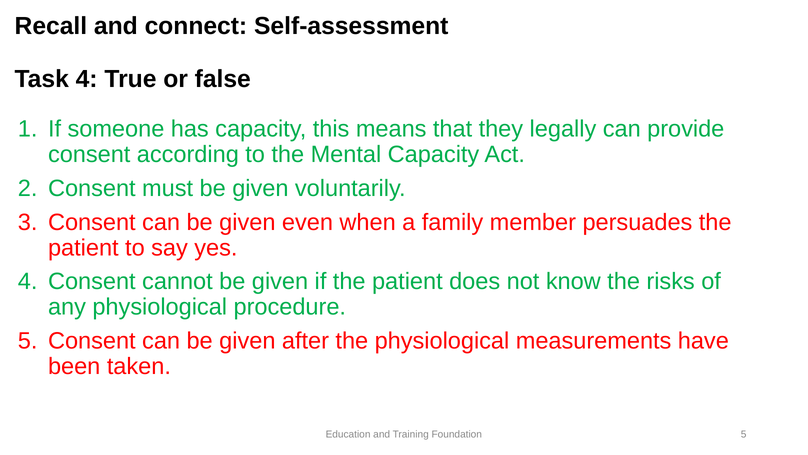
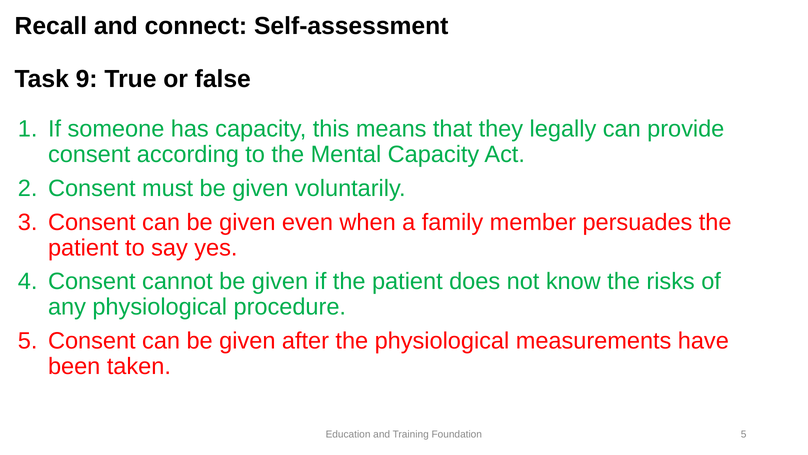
Task 4: 4 -> 9
